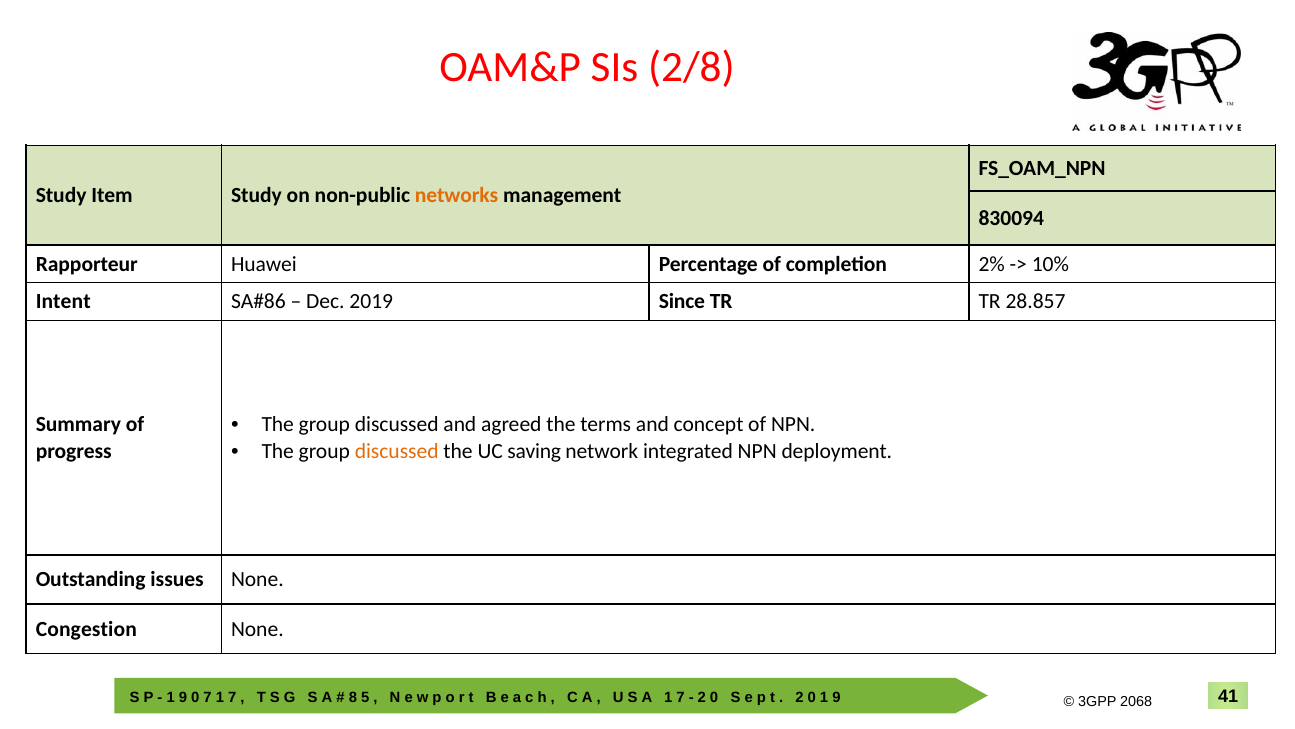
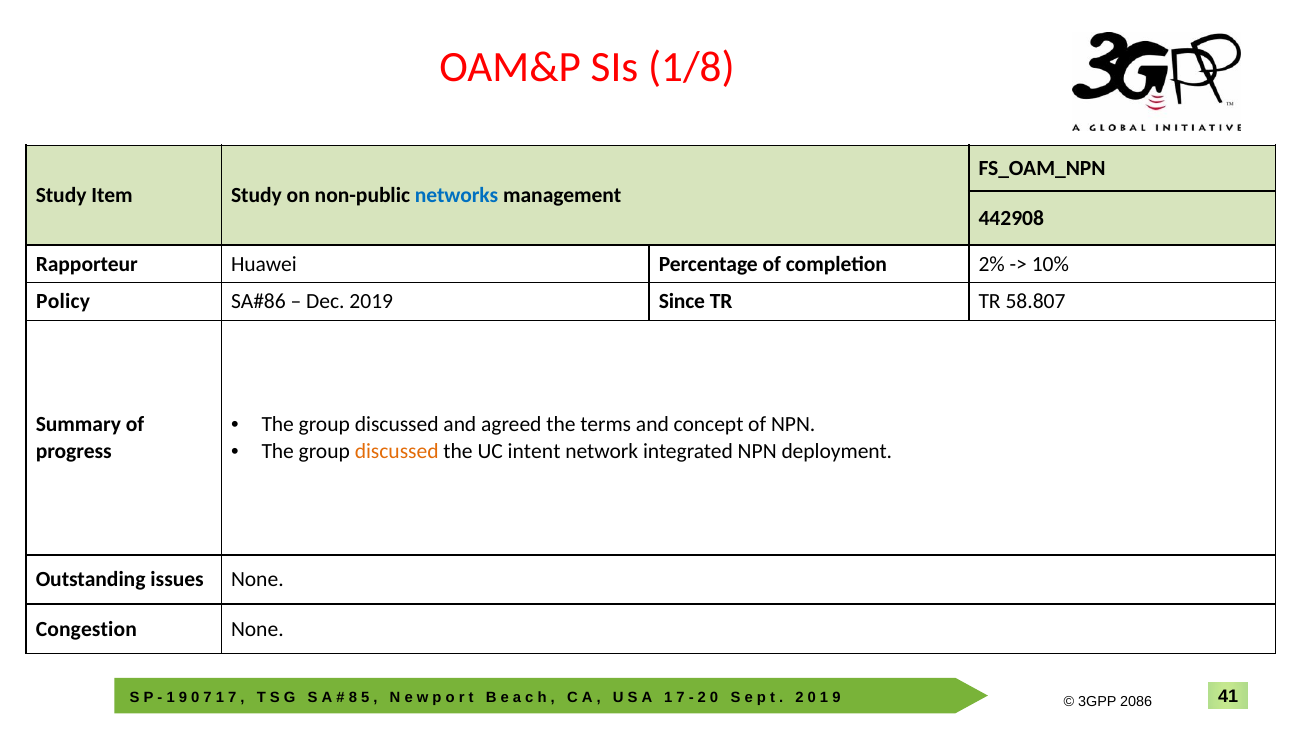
2/8: 2/8 -> 1/8
networks colour: orange -> blue
830094: 830094 -> 442908
Intent: Intent -> Policy
28.857: 28.857 -> 58.807
saving: saving -> intent
2068: 2068 -> 2086
